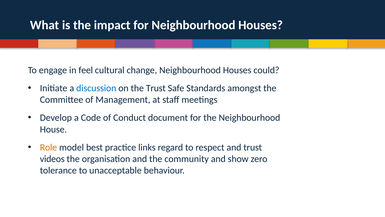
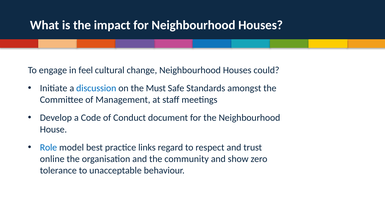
the Trust: Trust -> Must
Role colour: orange -> blue
videos: videos -> online
